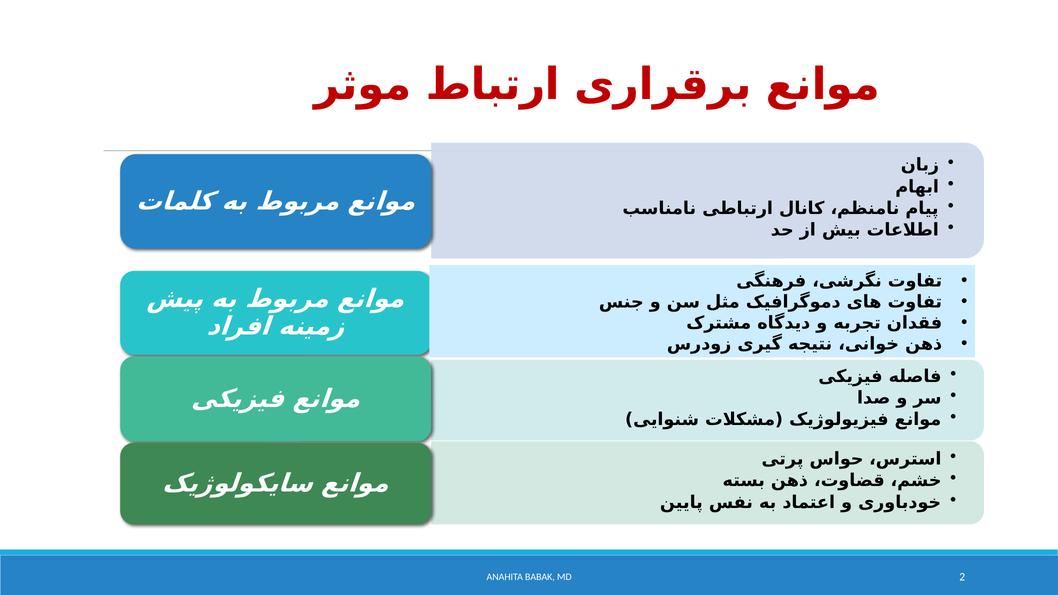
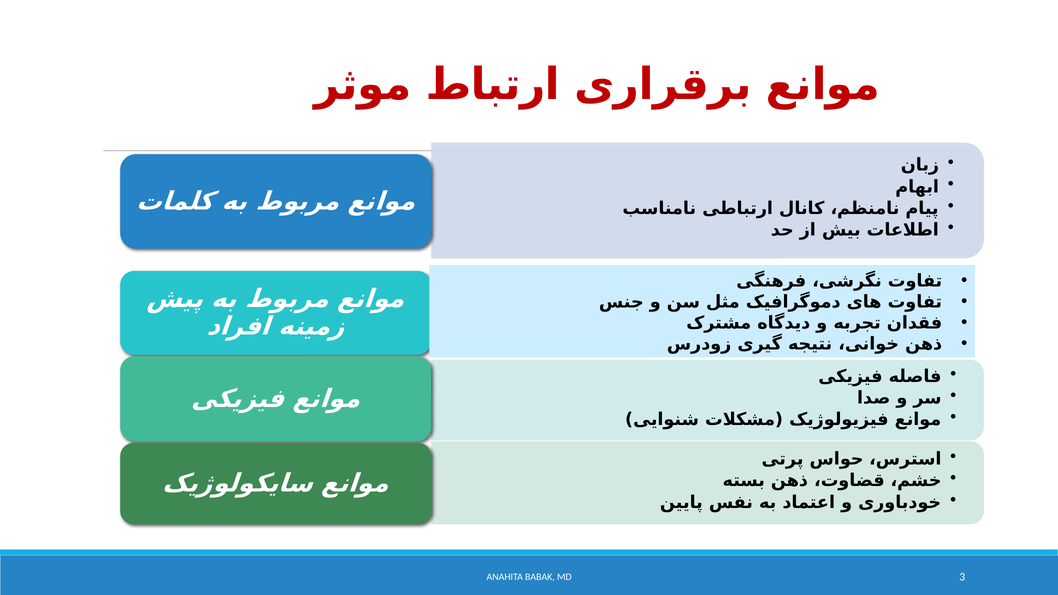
2: 2 -> 3
